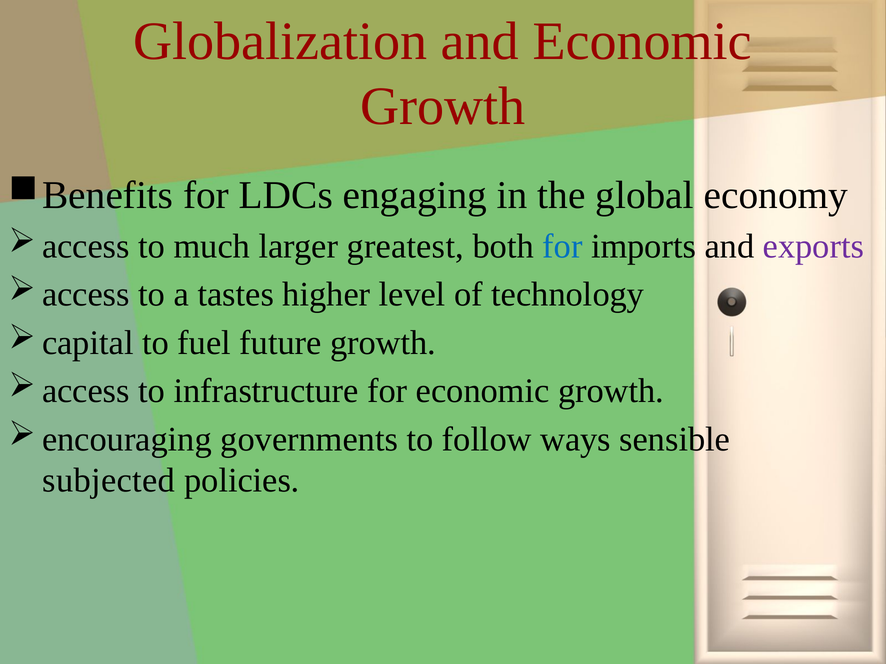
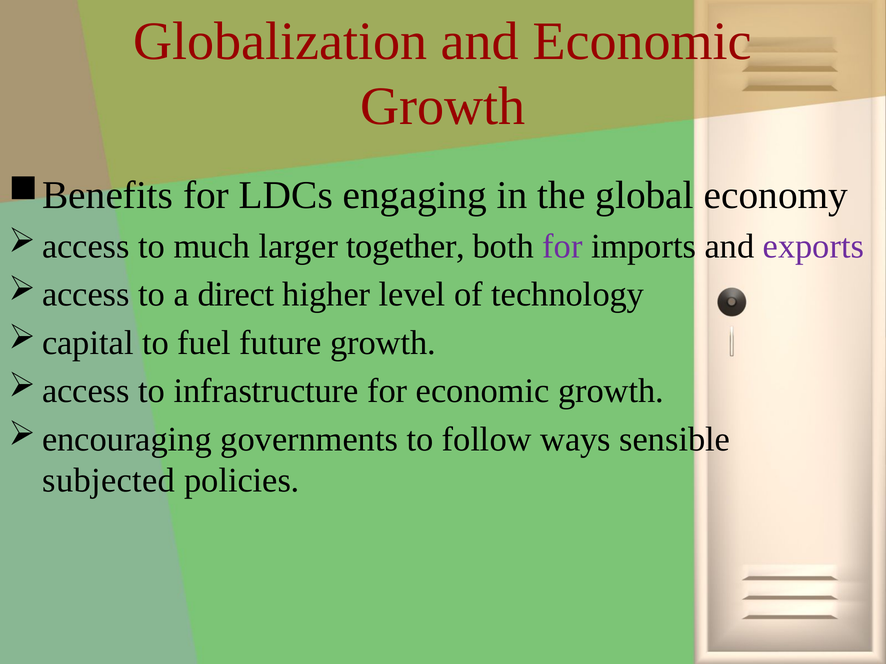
greatest: greatest -> together
for at (562, 246) colour: blue -> purple
tastes: tastes -> direct
